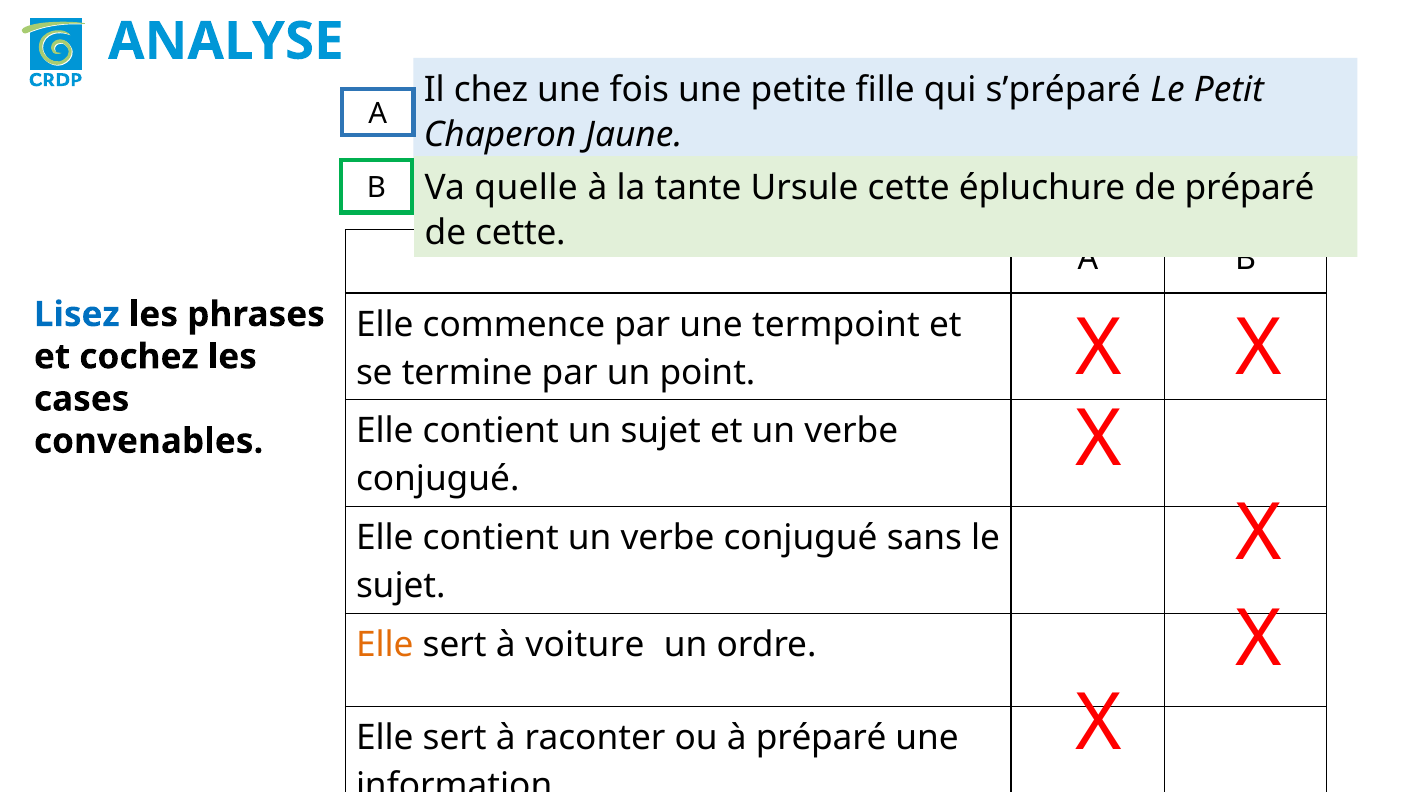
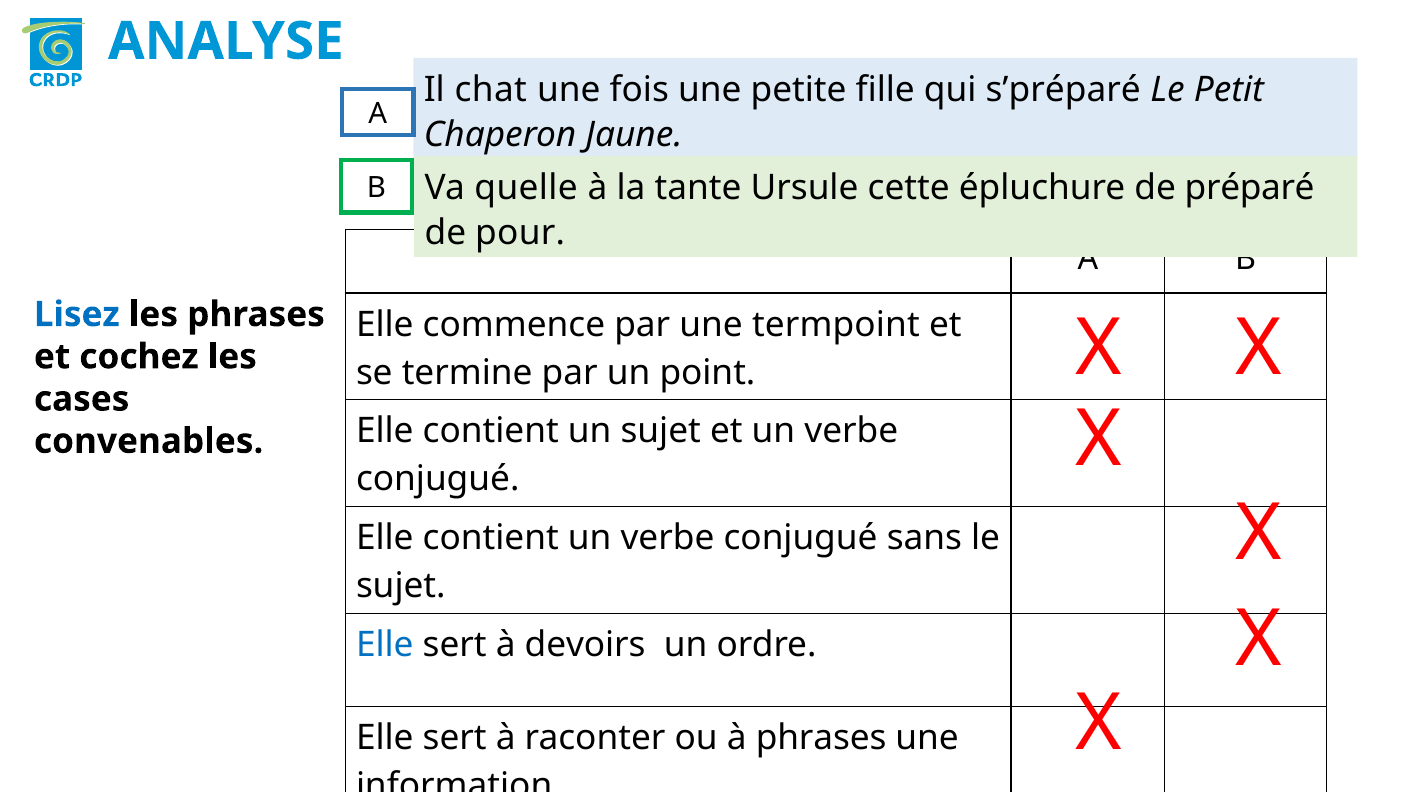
chez: chez -> chat
de cette: cette -> pour
Elle at (385, 645) colour: orange -> blue
voiture: voiture -> devoirs
à préparé: préparé -> phrases
